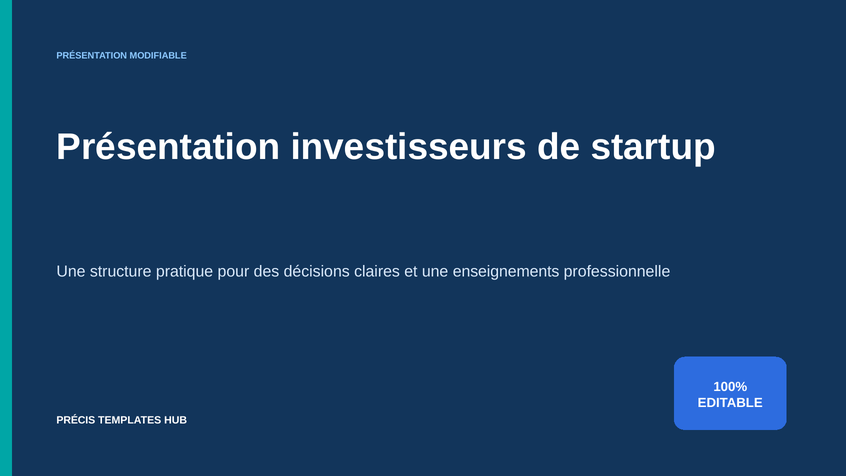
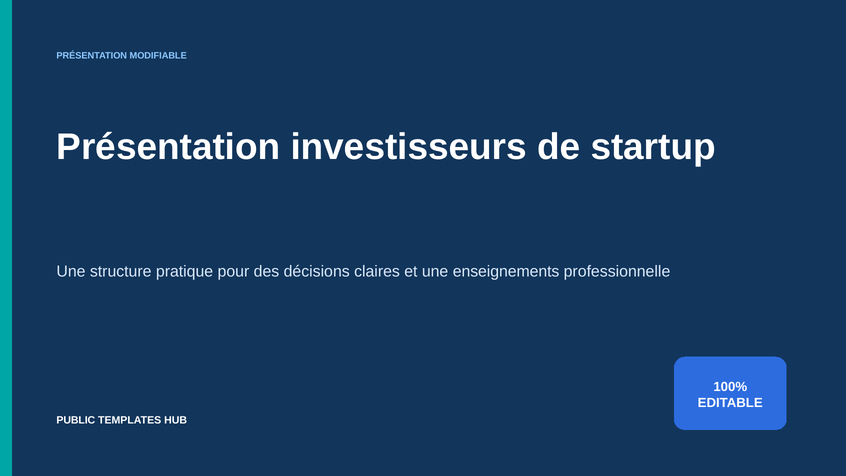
PRÉCIS: PRÉCIS -> PUBLIC
